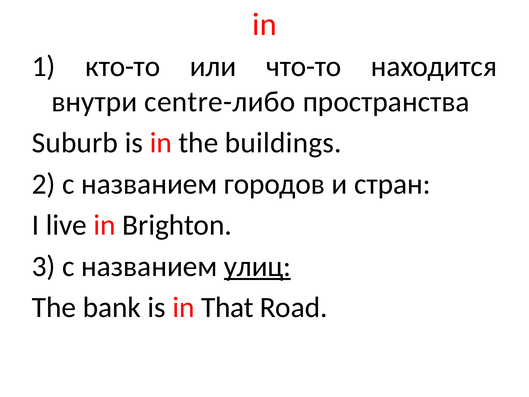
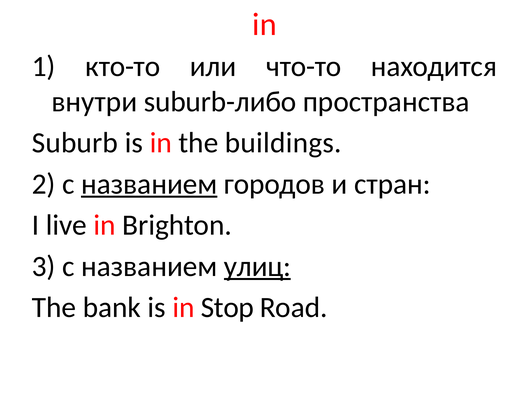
centre-либо: centre-либо -> suburb-либо
названием at (149, 184) underline: none -> present
That: That -> Stop
